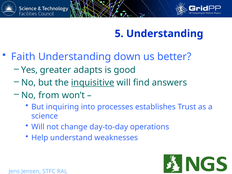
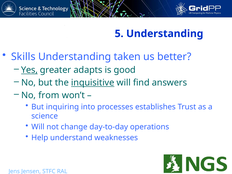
Faith: Faith -> Skills
down: down -> taken
Yes underline: none -> present
